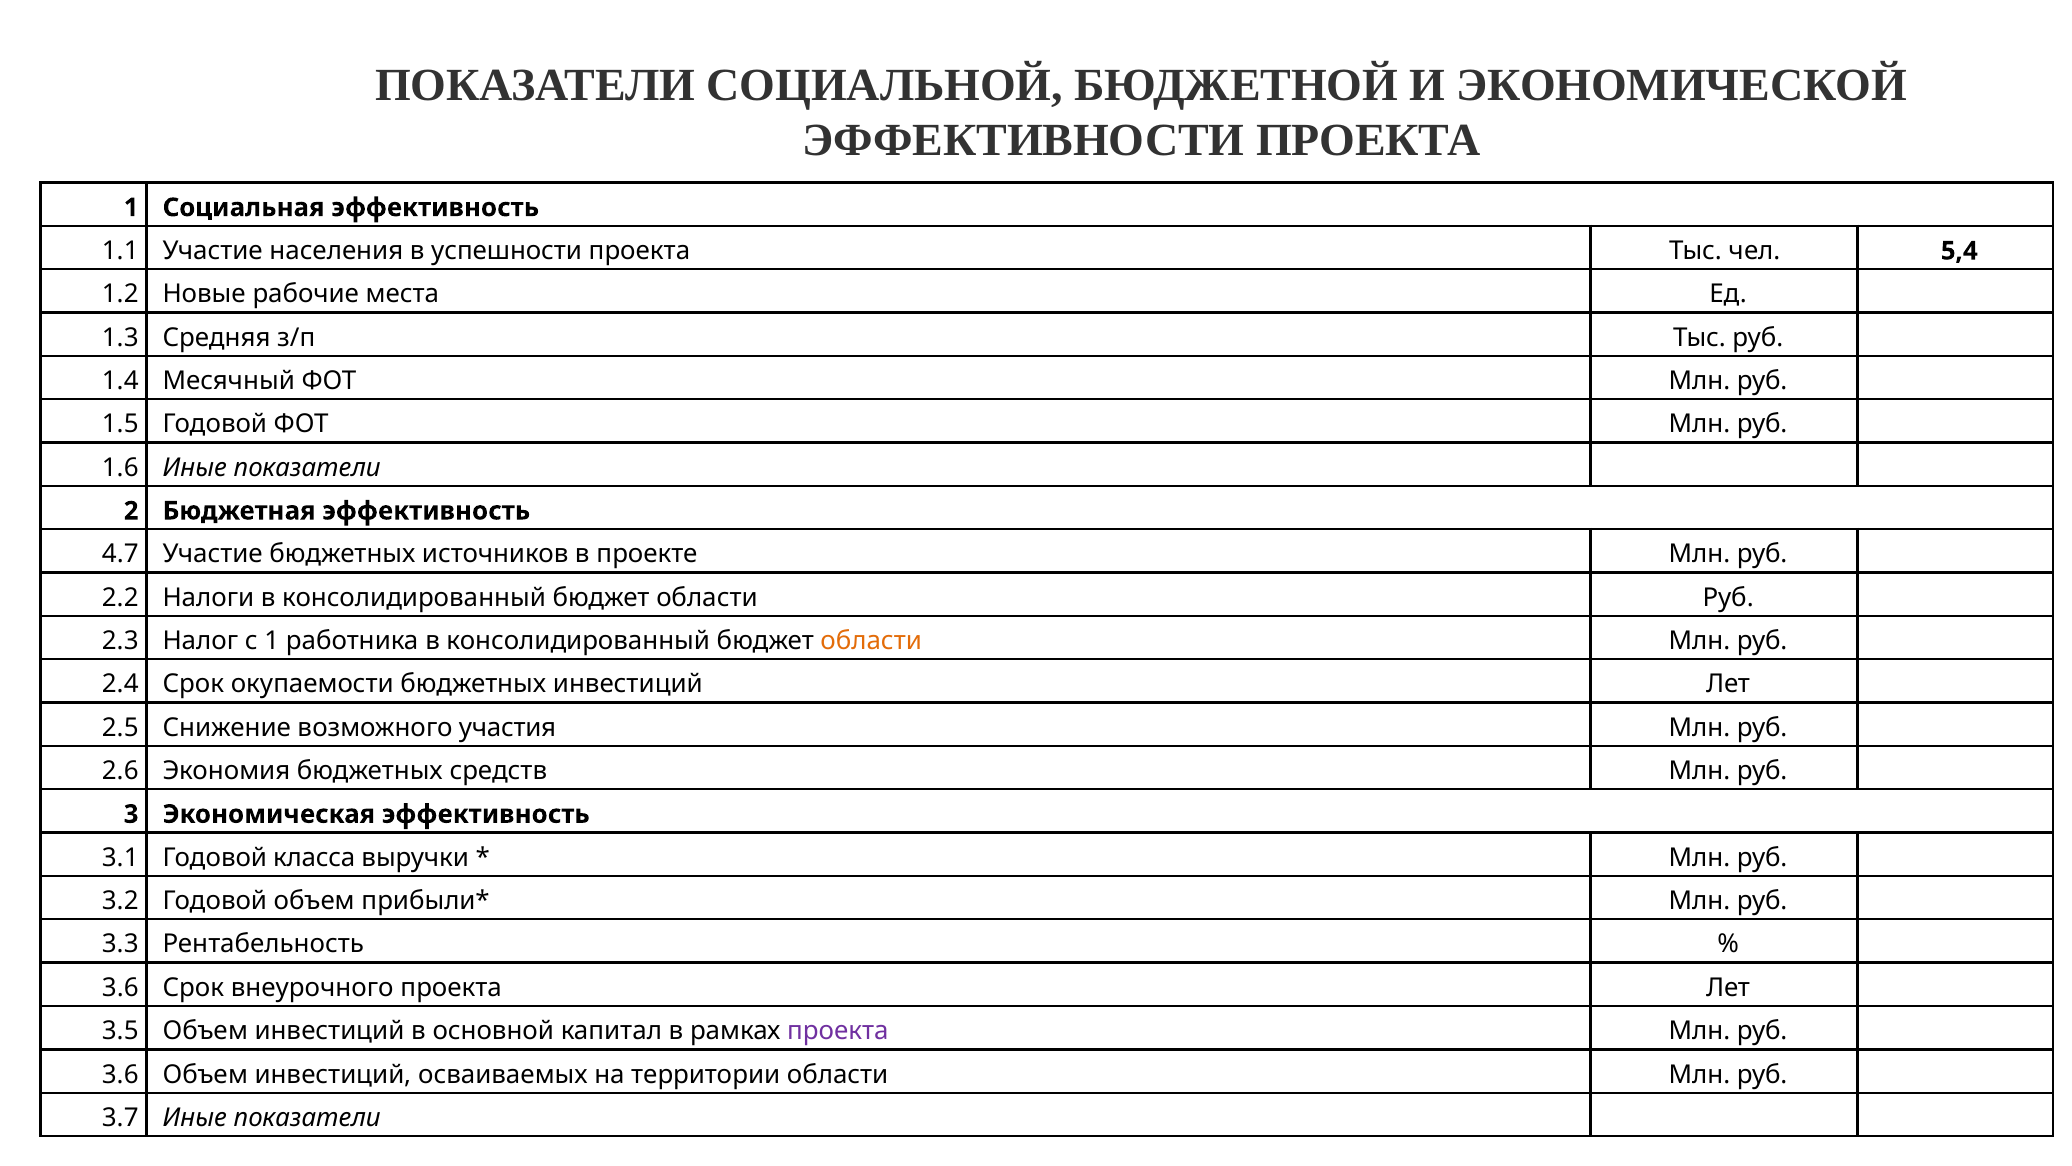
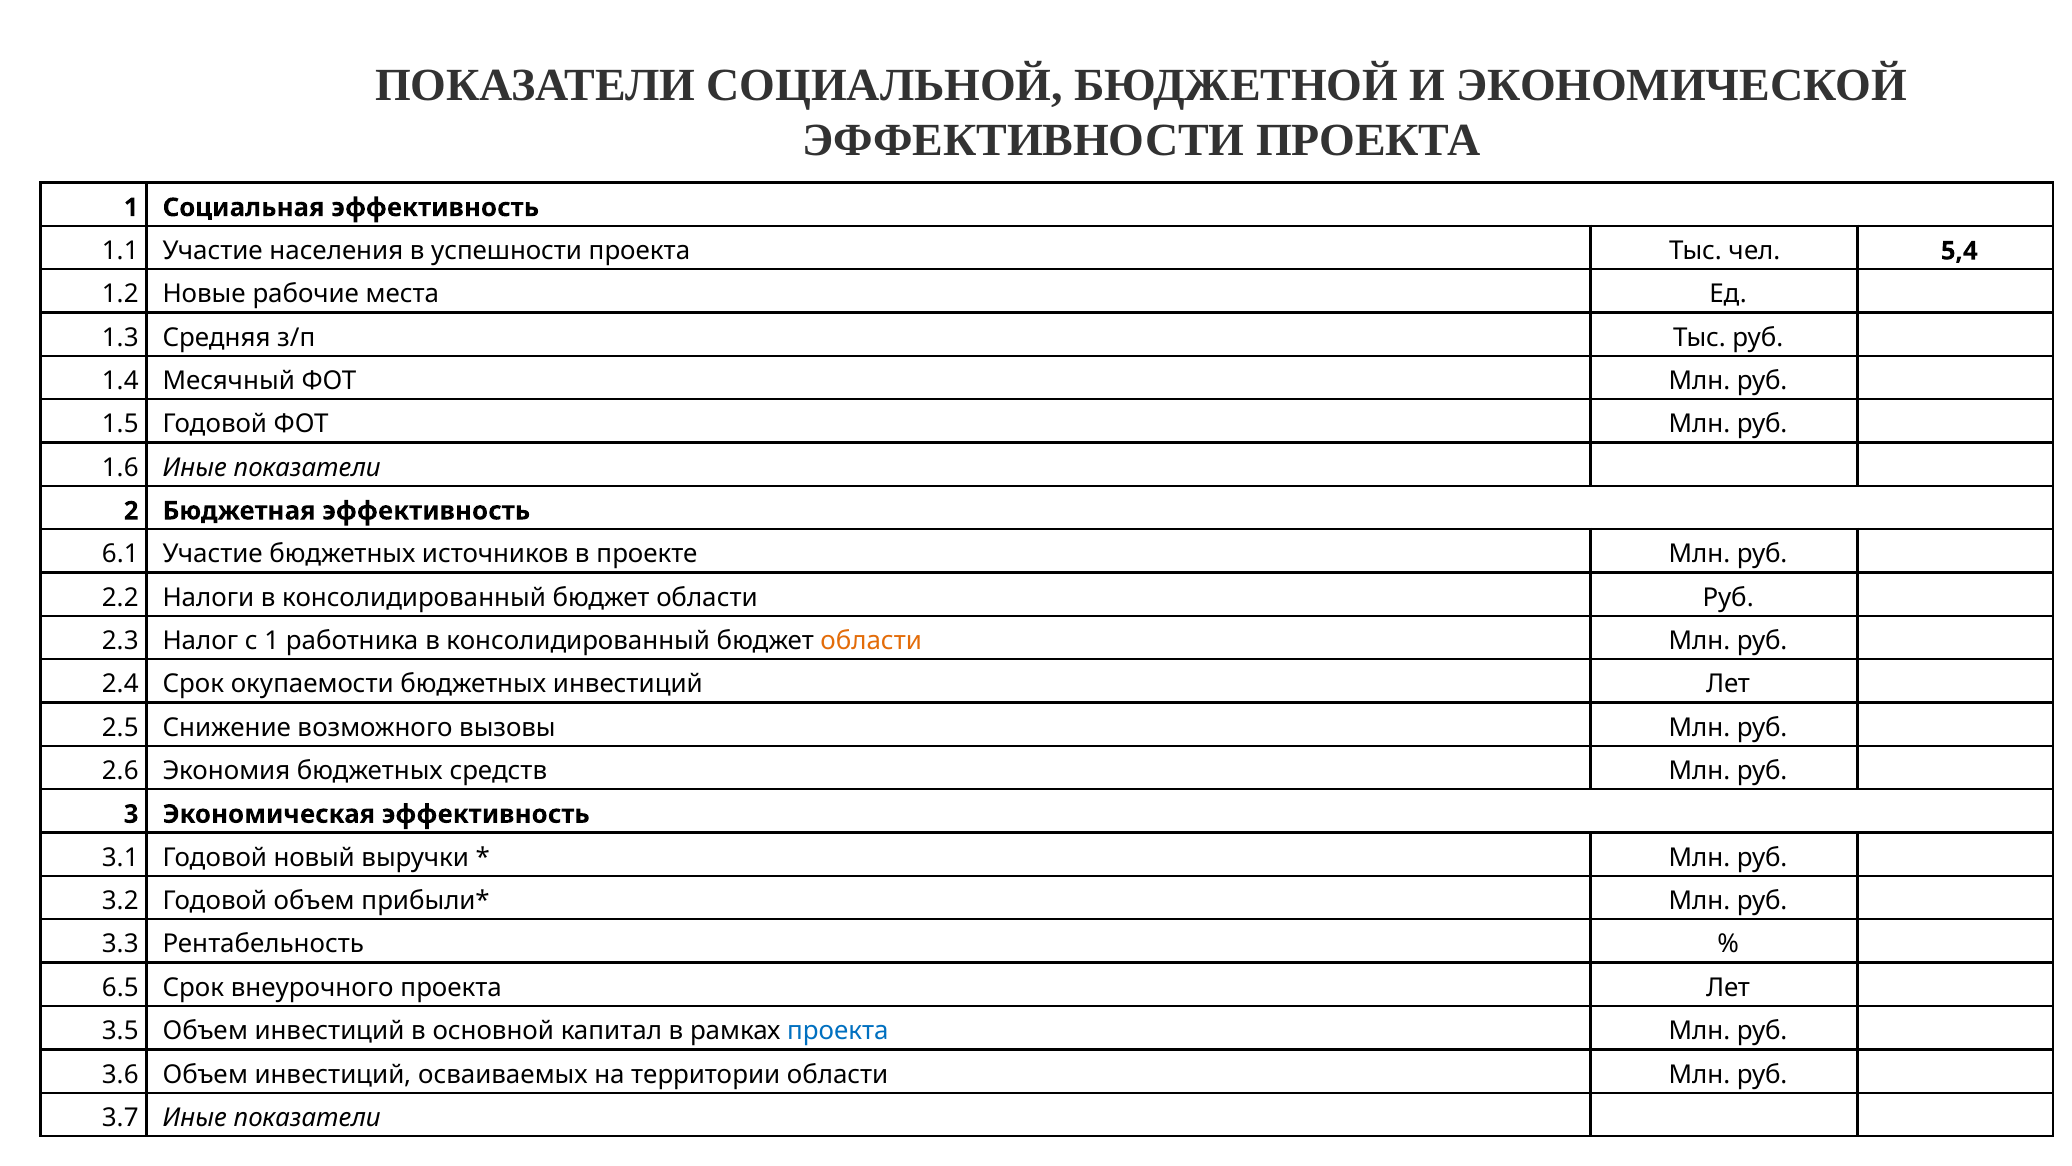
4.7: 4.7 -> 6.1
участия: участия -> вызовы
класса: класса -> новый
3.6 at (120, 987): 3.6 -> 6.5
проекта at (838, 1031) colour: purple -> blue
